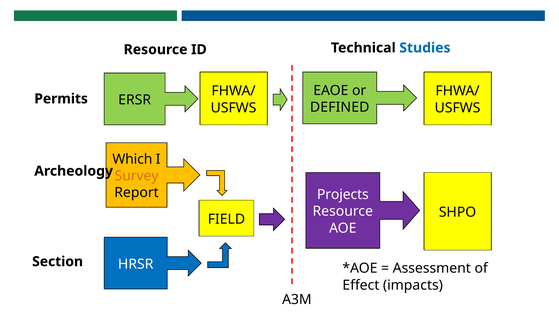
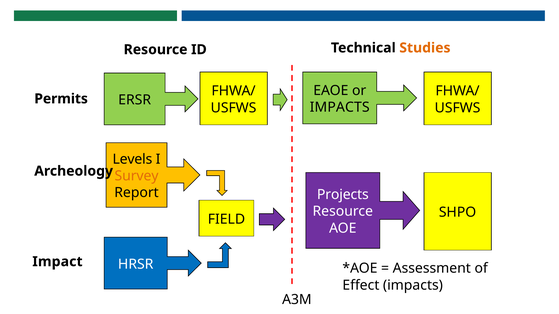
Studies colour: blue -> orange
DEFINED at (340, 107): DEFINED -> IMPACTS
Which: Which -> Levels
Section: Section -> Impact
